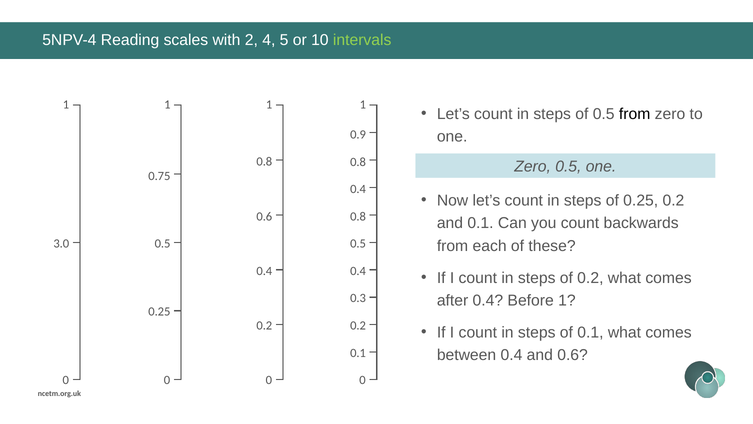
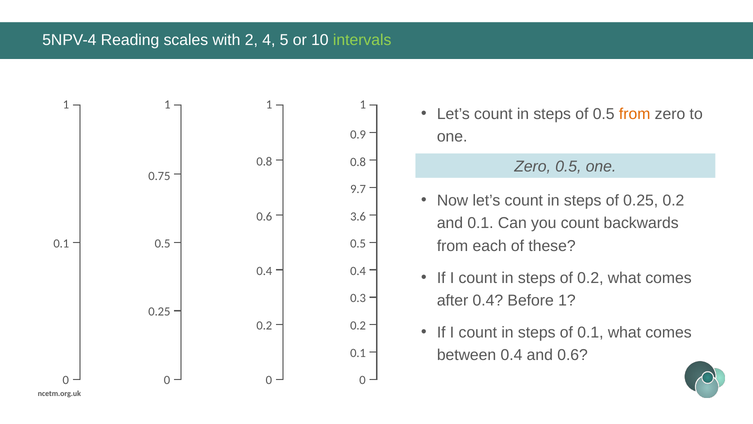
from at (635, 114) colour: black -> orange
0.4 at (358, 189): 0.4 -> 9.7
0.8 at (358, 216): 0.8 -> 3.6
3.0 at (61, 244): 3.0 -> 0.1
